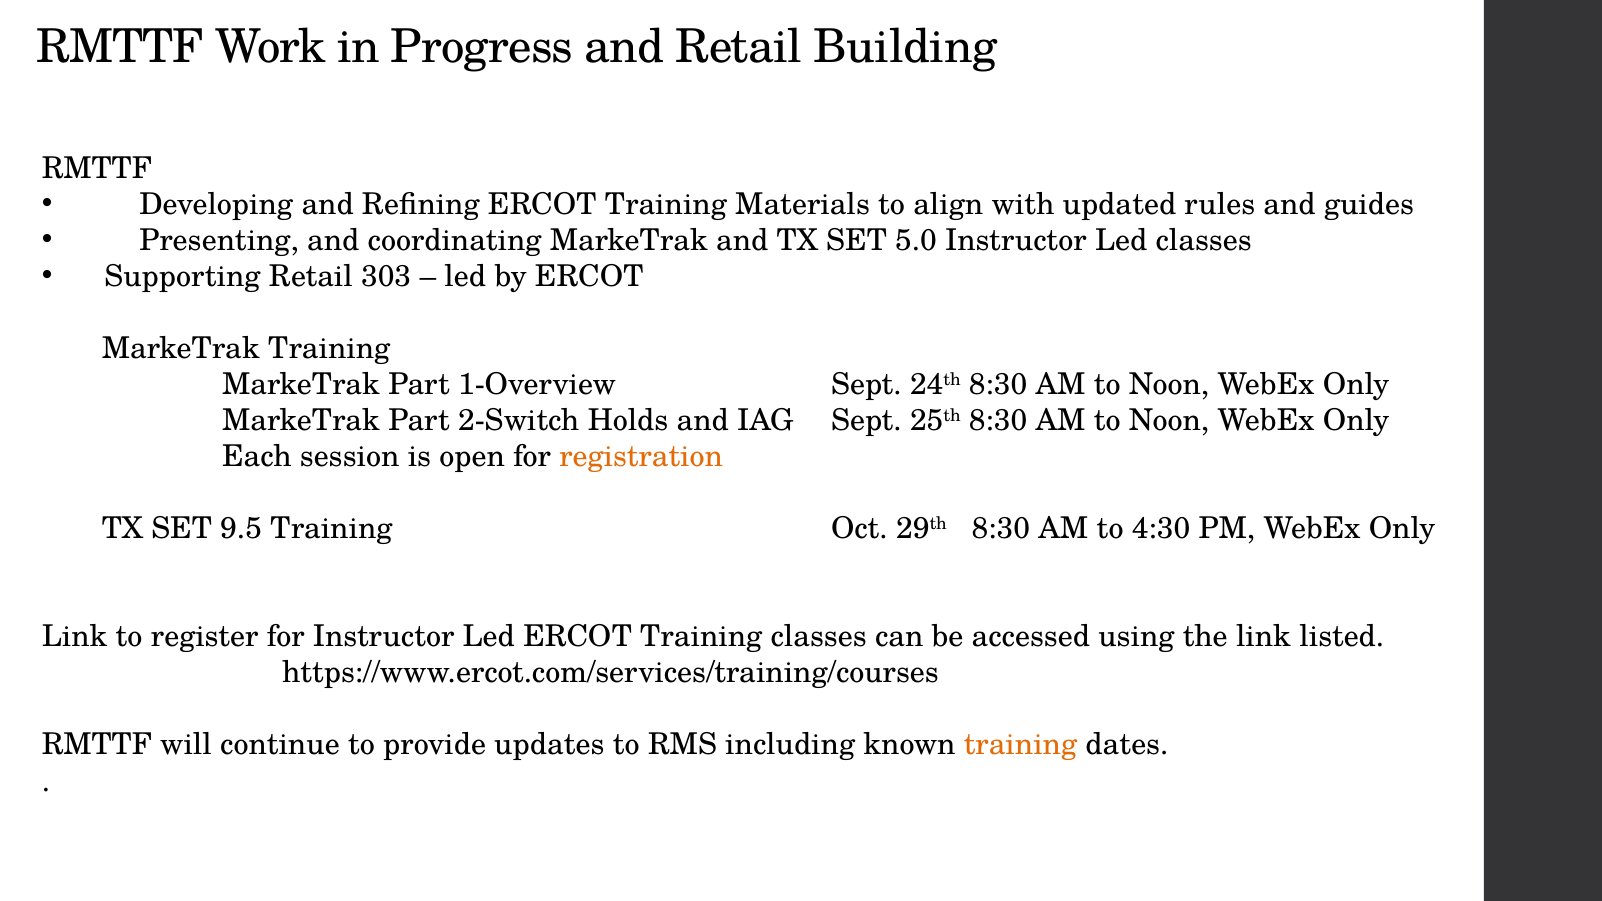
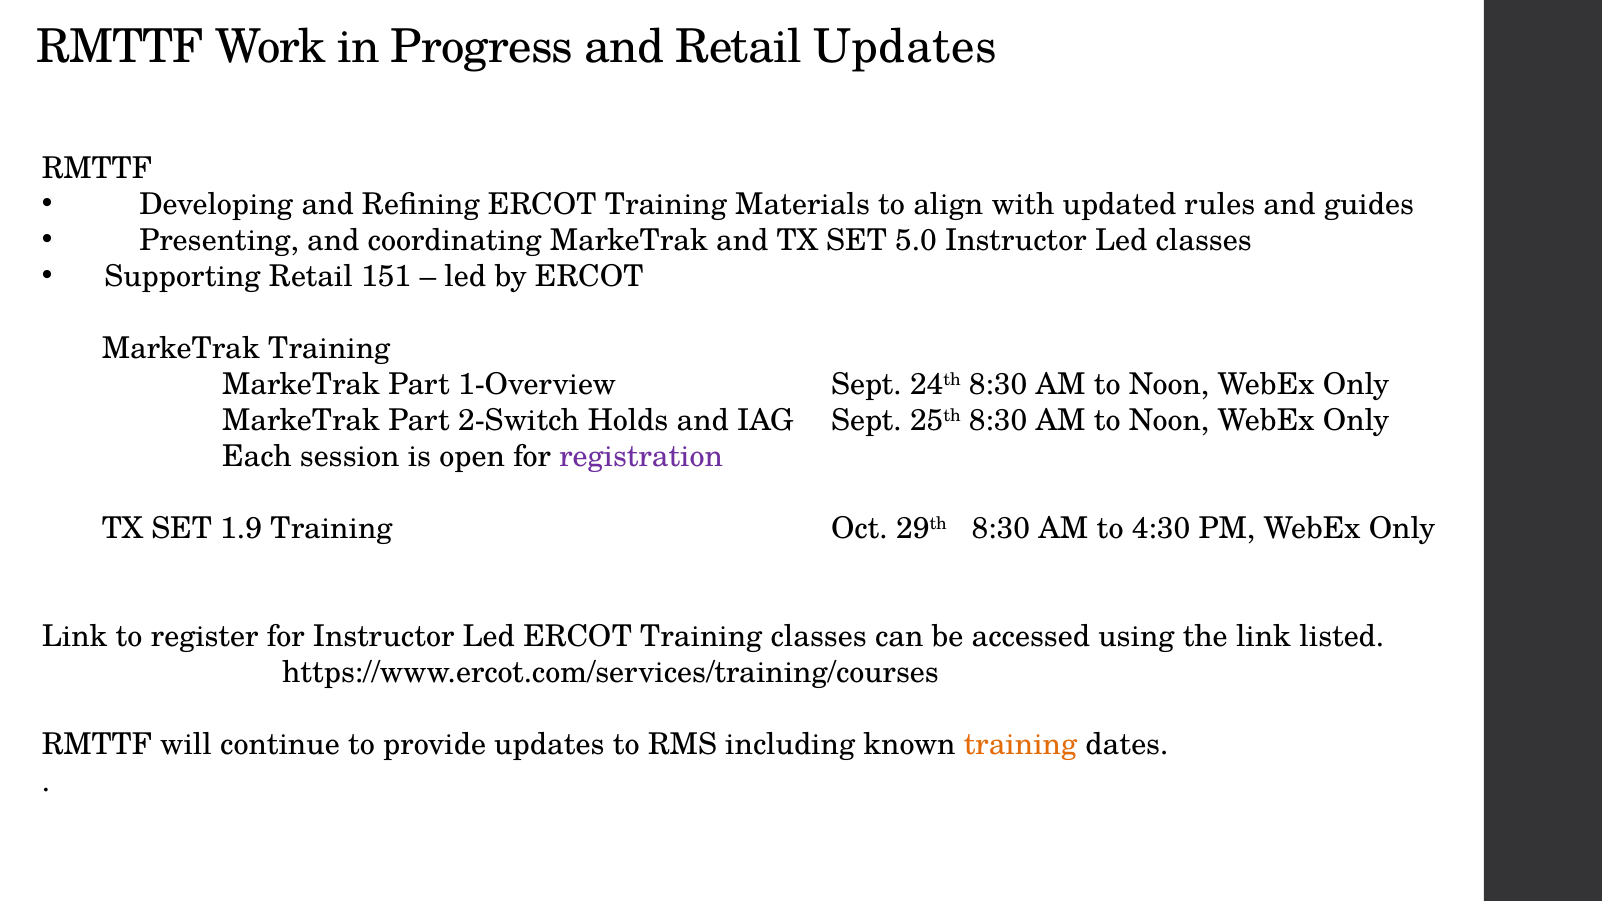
Retail Building: Building -> Updates
303: 303 -> 151
registration colour: orange -> purple
9.5: 9.5 -> 1.9
